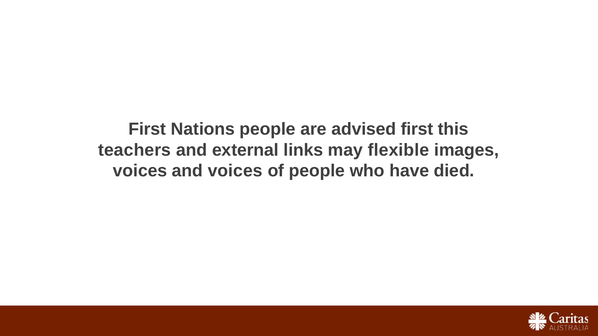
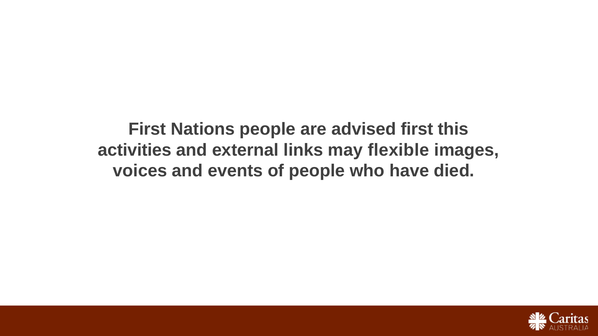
teachers: teachers -> activities
and voices: voices -> events
